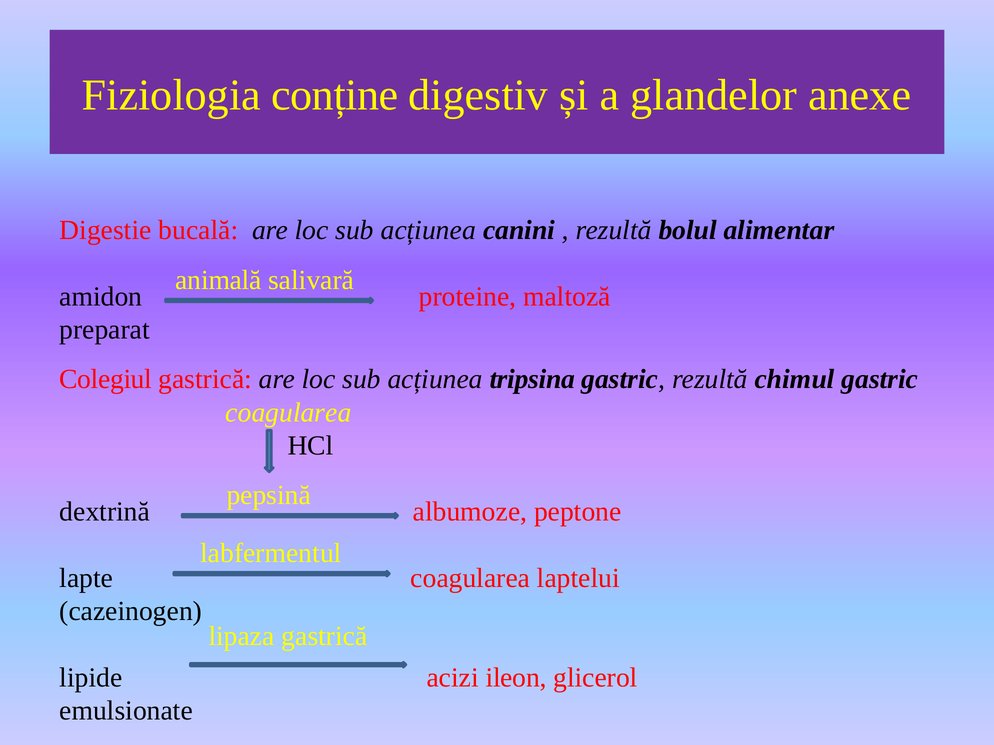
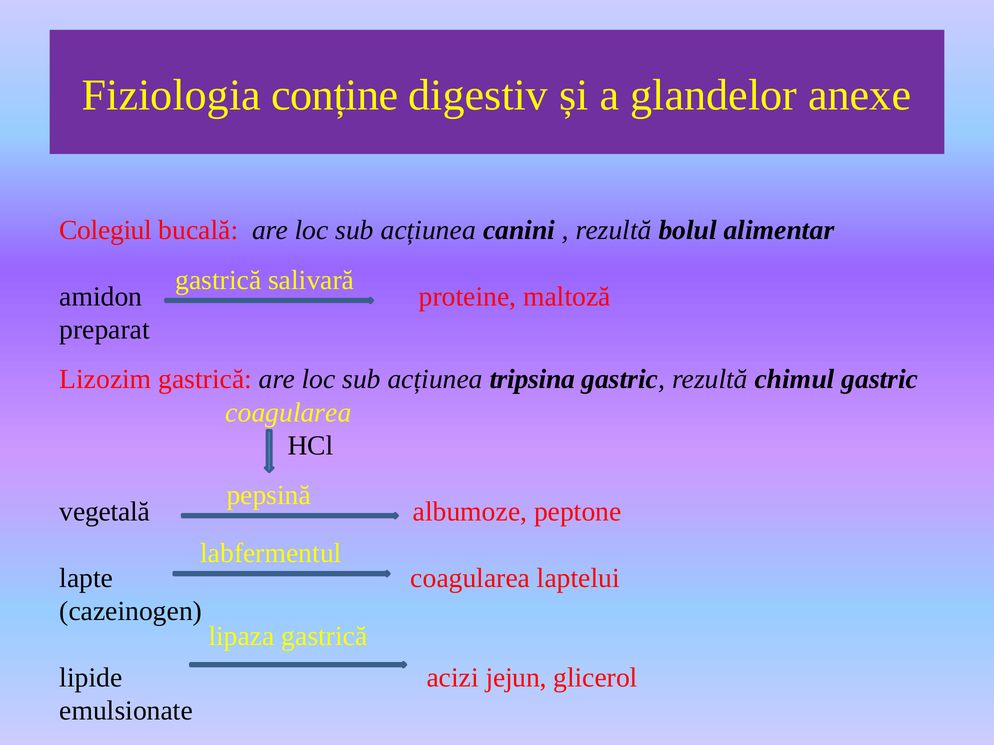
Digestie: Digestie -> Colegiul
animală at (218, 280): animală -> gastrică
Colegiul: Colegiul -> Lizozim
dextrină: dextrină -> vegetală
ileon: ileon -> jejun
